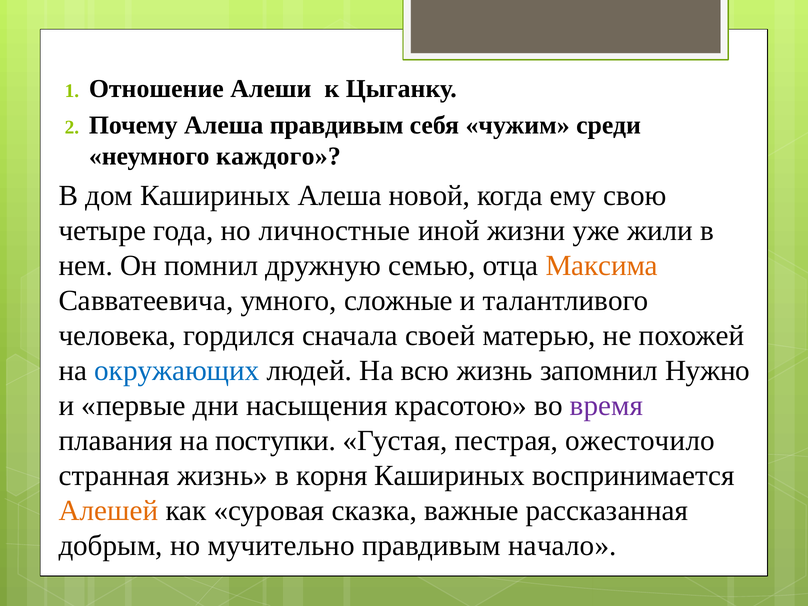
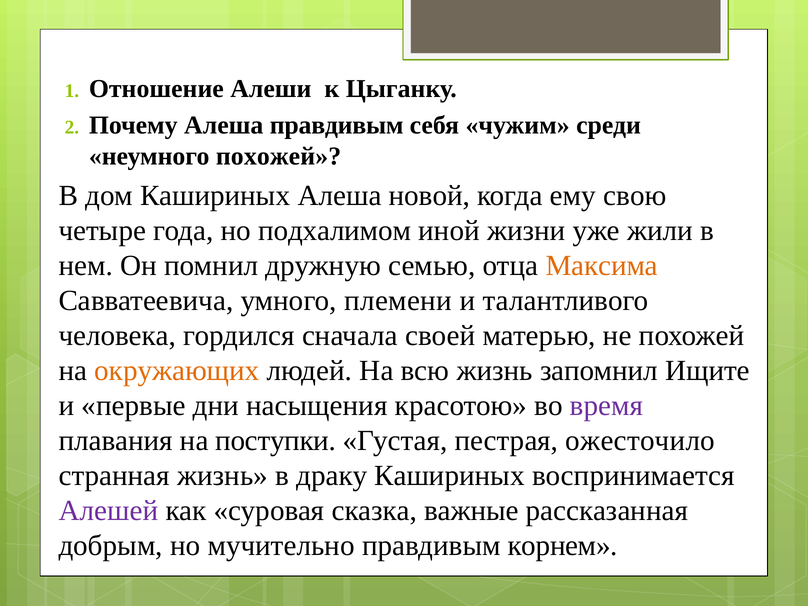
неумного каждого: каждого -> похожей
личностные: личностные -> подхалимом
сложные: сложные -> племени
окружающих colour: blue -> orange
Нужно: Нужно -> Ищите
корня: корня -> драку
Алешей colour: orange -> purple
начало: начало -> корнем
